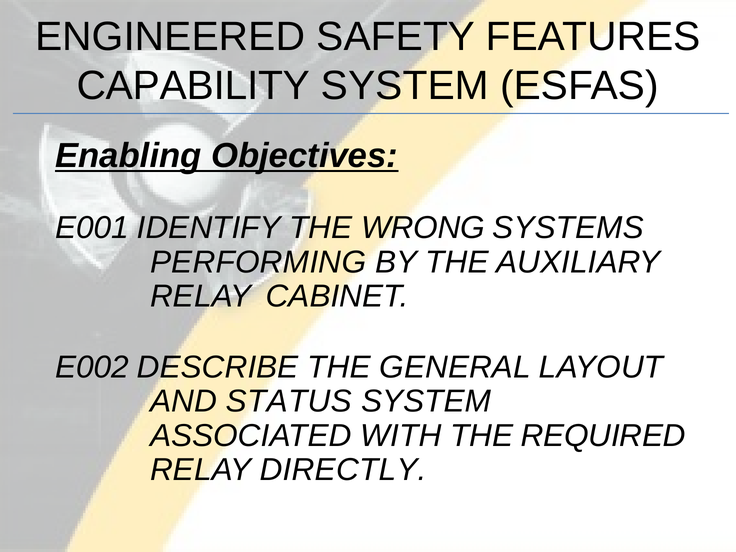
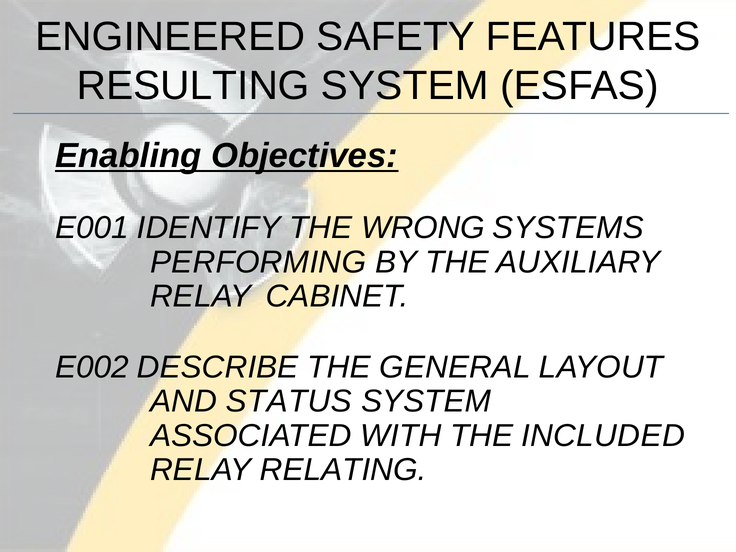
CAPABILITY: CAPABILITY -> RESULTING
REQUIRED: REQUIRED -> INCLUDED
DIRECTLY: DIRECTLY -> RELATING
